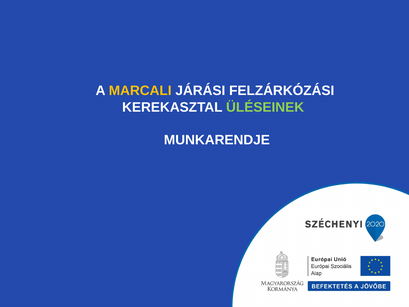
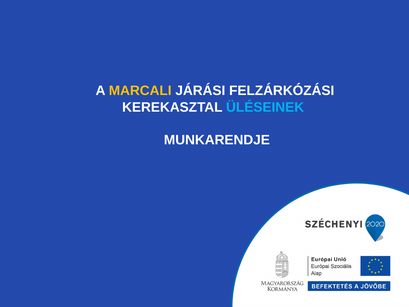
ÜLÉSEINEK colour: light green -> light blue
